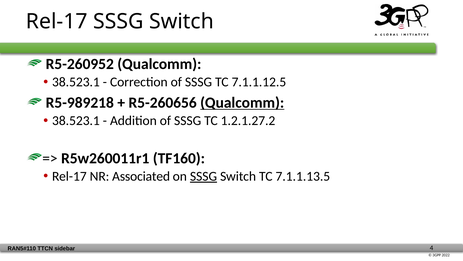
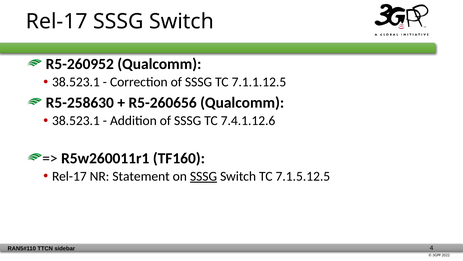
R5-989218: R5-989218 -> R5-258630
Qualcomm at (242, 102) underline: present -> none
1.2.1.27.2: 1.2.1.27.2 -> 7.4.1.12.6
Associated: Associated -> Statement
7.1.1.13.5: 7.1.1.13.5 -> 7.1.5.12.5
